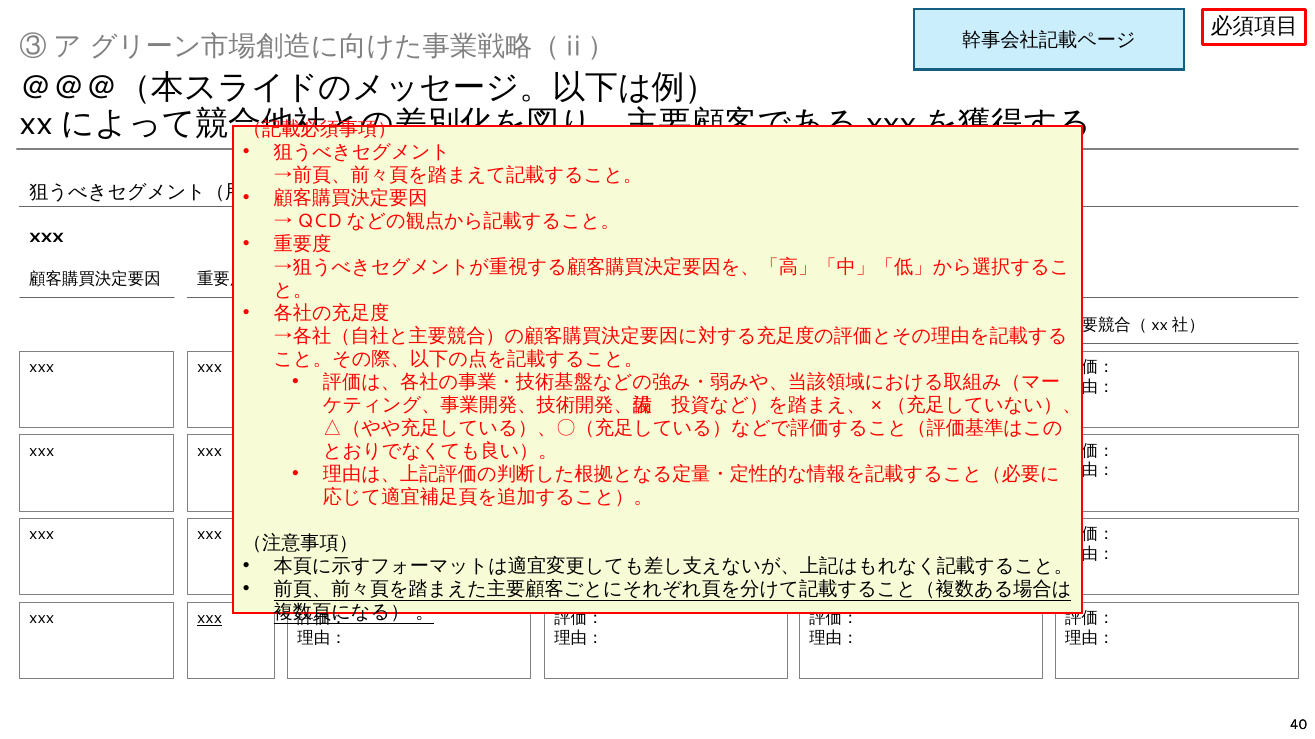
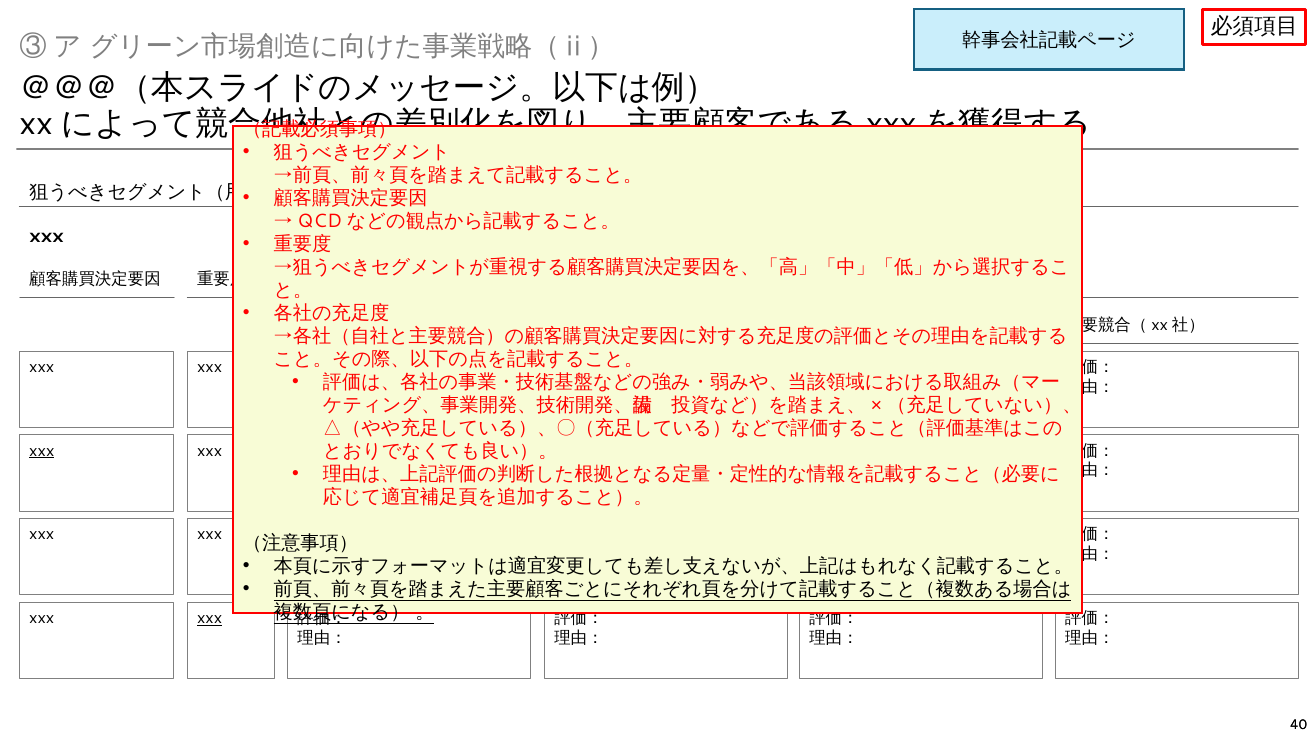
xxx at (42, 451) underline: none -> present
